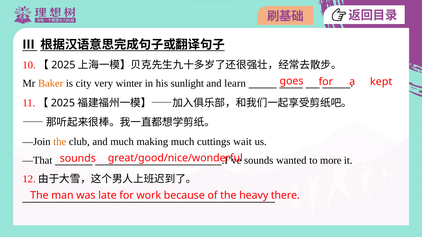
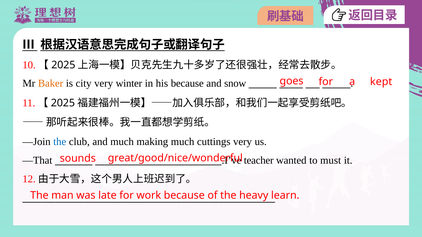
his sunlight: sunlight -> because
learn: learn -> snow
the at (60, 142) colour: orange -> blue
cuttings wait: wait -> very
sounds at (259, 160): sounds -> teacher
more: more -> must
there: there -> learn
